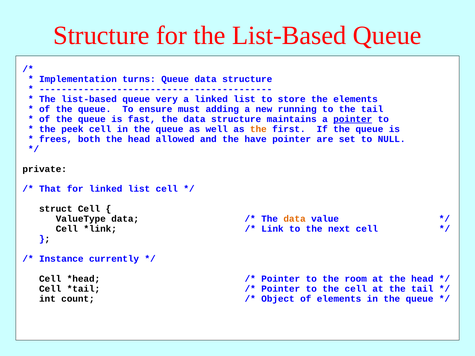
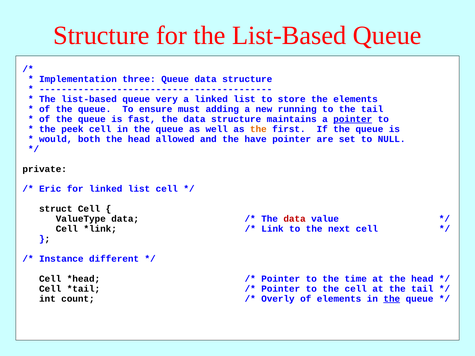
turns: turns -> three
frees: frees -> would
That: That -> Eric
data at (295, 219) colour: orange -> red
currently: currently -> different
room: room -> time
Object: Object -> Overly
the at (392, 299) underline: none -> present
